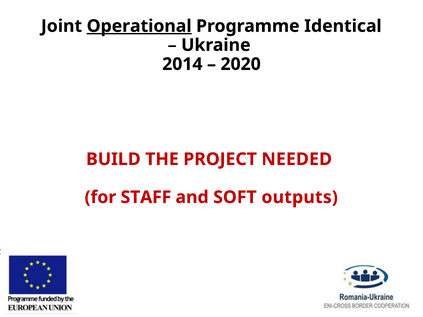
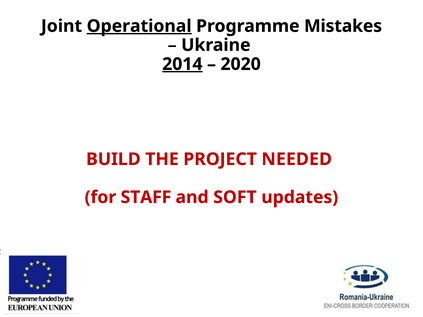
Identical: Identical -> Mistakes
2014 underline: none -> present
outputs: outputs -> updates
